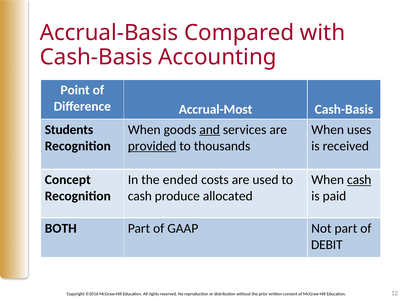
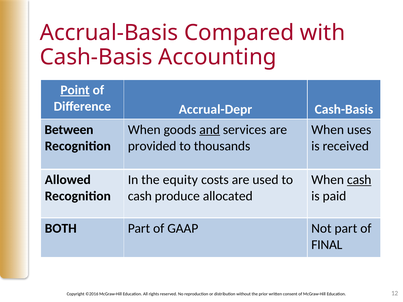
Point underline: none -> present
Accrual-Most: Accrual-Most -> Accrual-Depr
Students: Students -> Between
provided underline: present -> none
Concept: Concept -> Allowed
ended: ended -> equity
DEBIT: DEBIT -> FINAL
